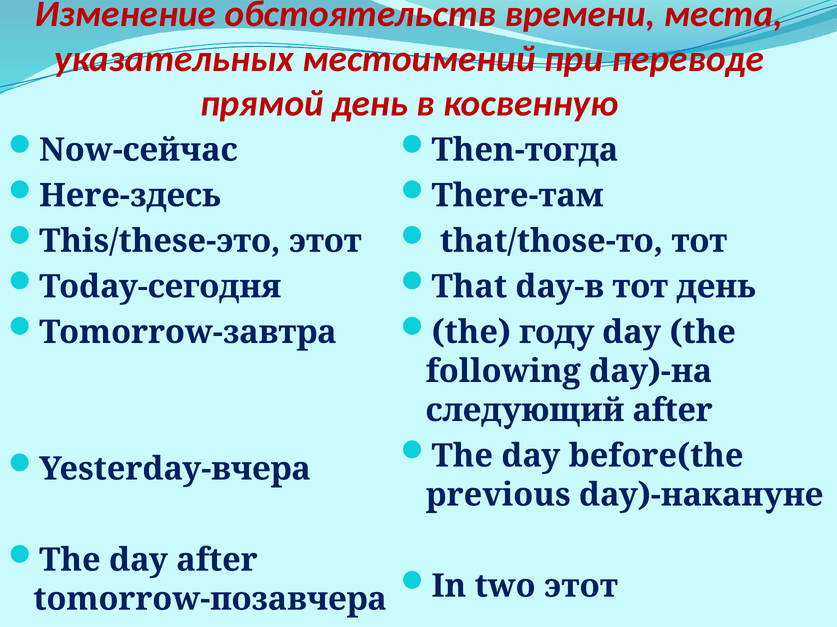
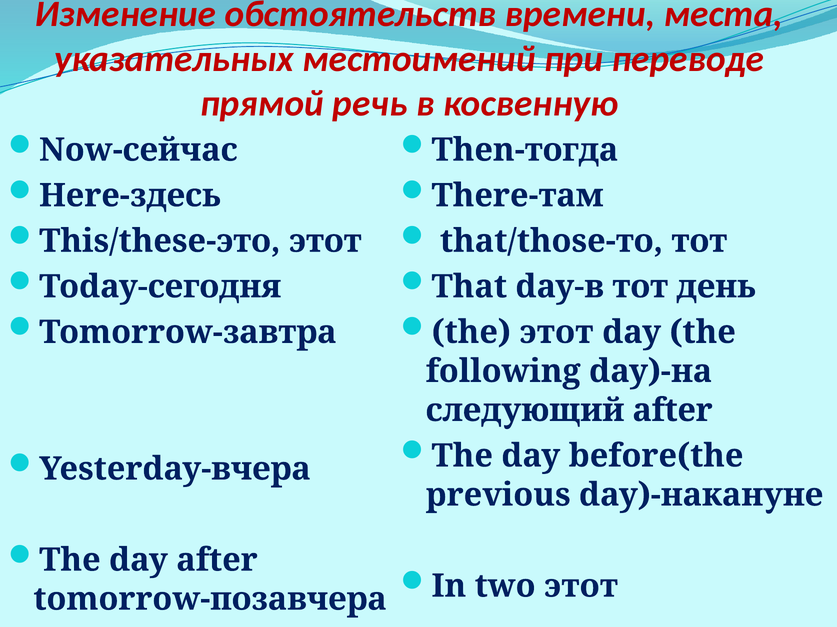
прямой день: день -> речь
the году: году -> этот
